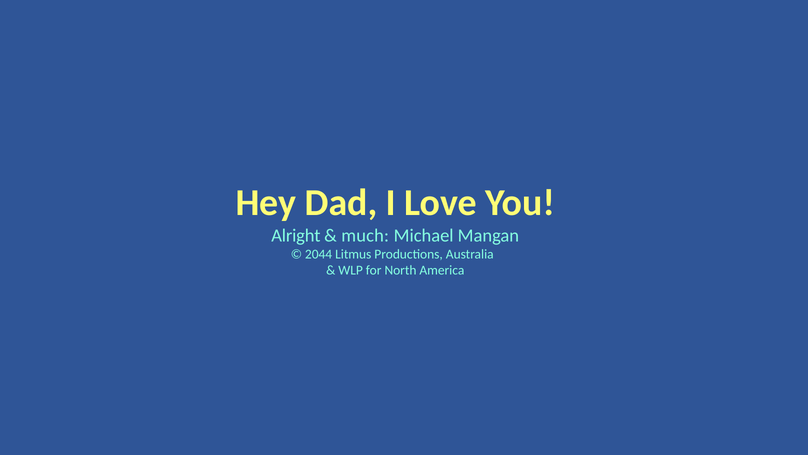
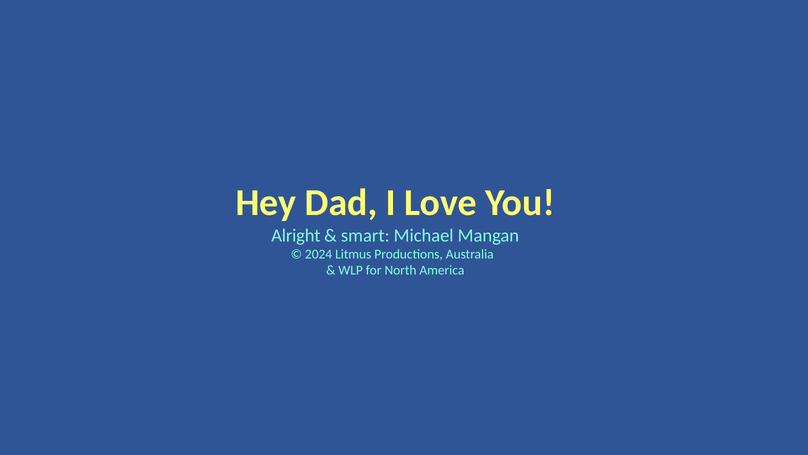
much: much -> smart
2044: 2044 -> 2024
